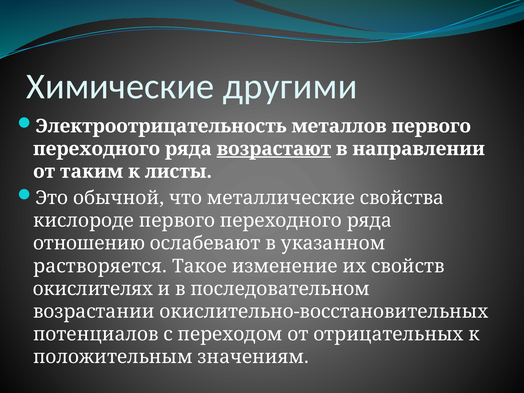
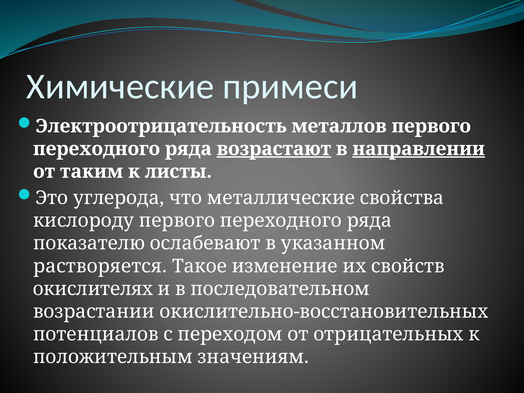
другими: другими -> примеси
направлении underline: none -> present
обычной: обычной -> углерода
кислороде: кислороде -> кислороду
отношению: отношению -> показателю
